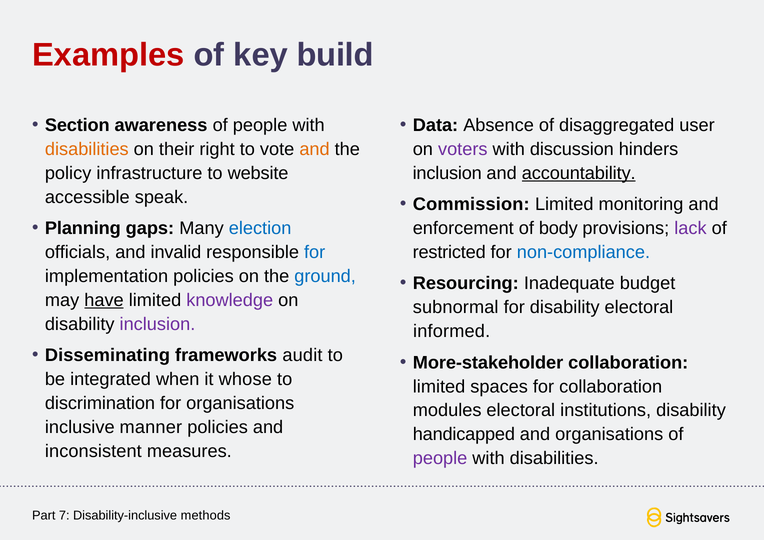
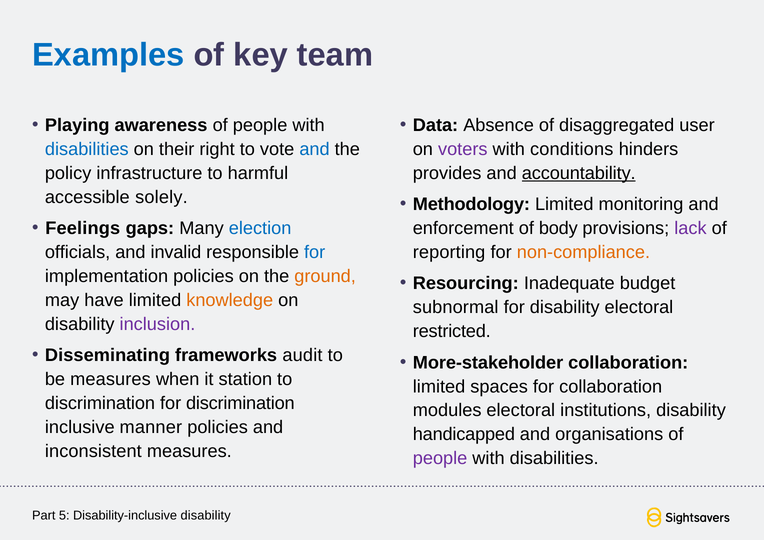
Examples colour: red -> blue
build: build -> team
Section: Section -> Playing
disabilities at (87, 149) colour: orange -> blue
and at (315, 149) colour: orange -> blue
discussion: discussion -> conditions
website: website -> harmful
inclusion at (447, 173): inclusion -> provides
speak: speak -> solely
Commission: Commission -> Methodology
Planning: Planning -> Feelings
restricted: restricted -> reporting
non-compliance colour: blue -> orange
ground colour: blue -> orange
have underline: present -> none
knowledge colour: purple -> orange
informed: informed -> restricted
be integrated: integrated -> measures
whose: whose -> station
for organisations: organisations -> discrimination
7: 7 -> 5
Disability-inclusive methods: methods -> disability
